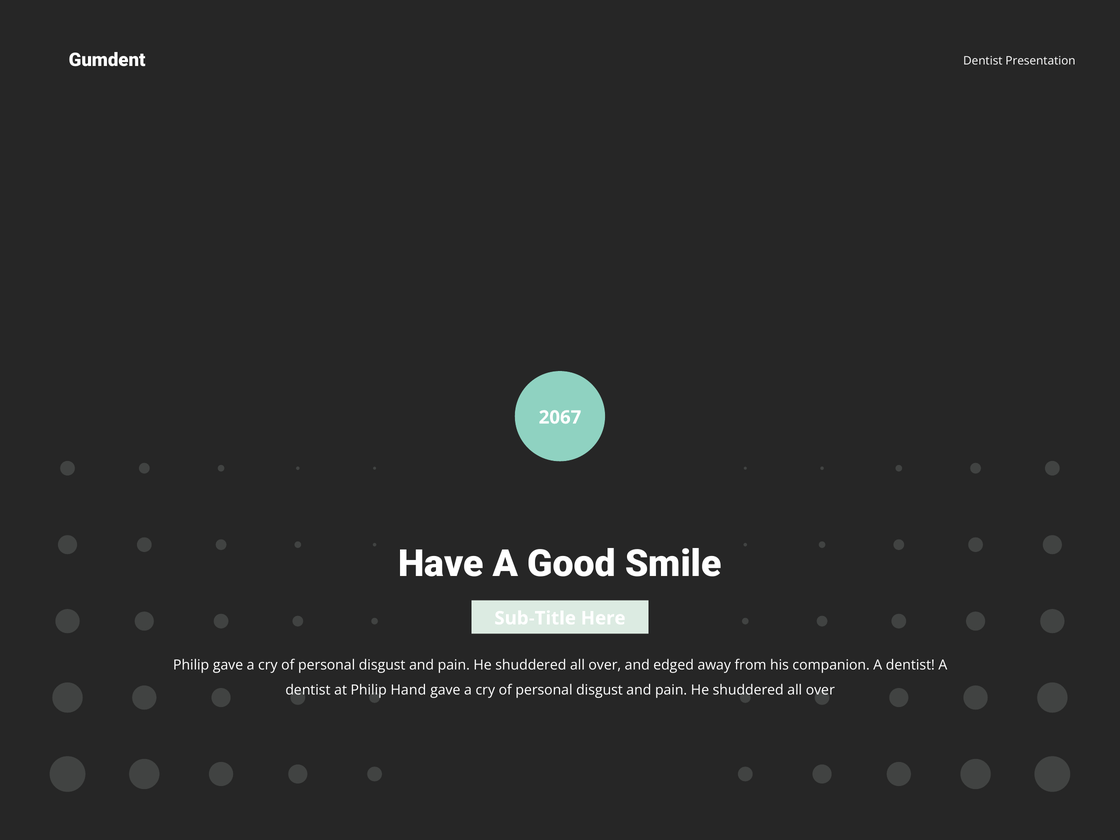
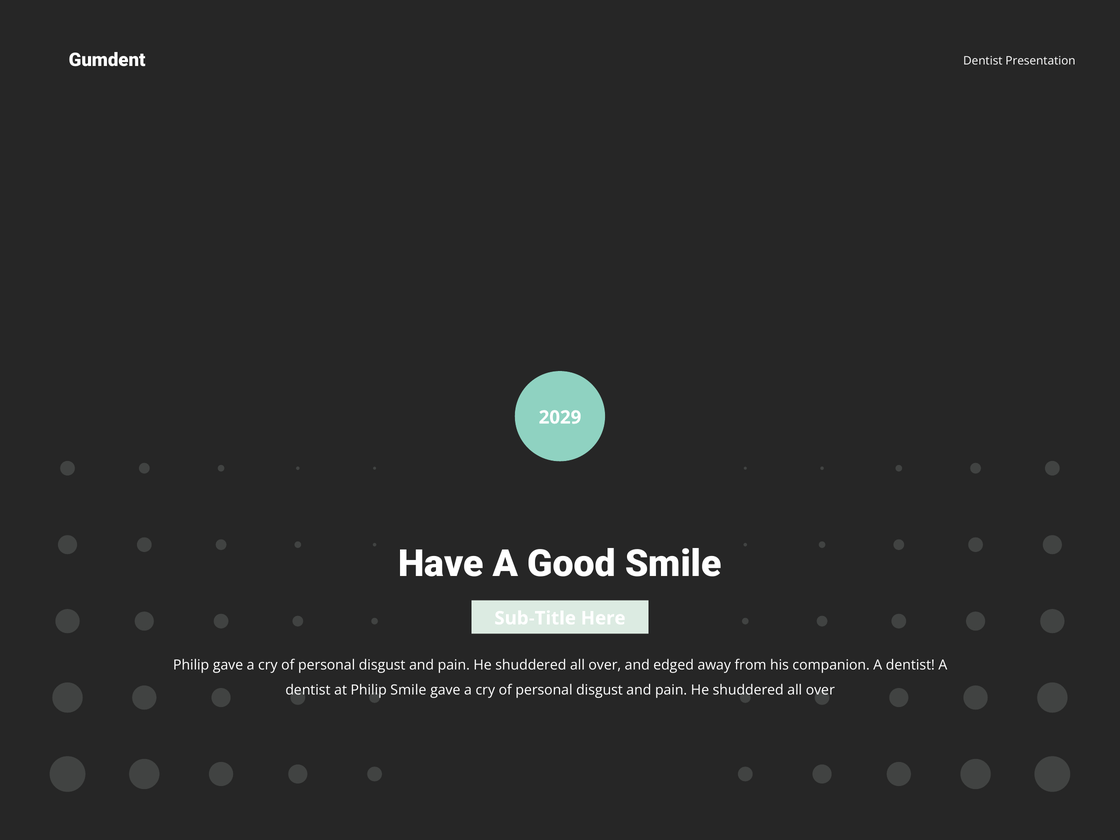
2067: 2067 -> 2029
Philip Hand: Hand -> Smile
